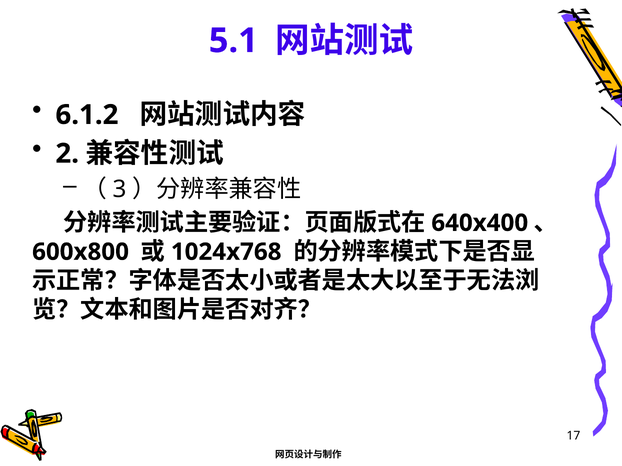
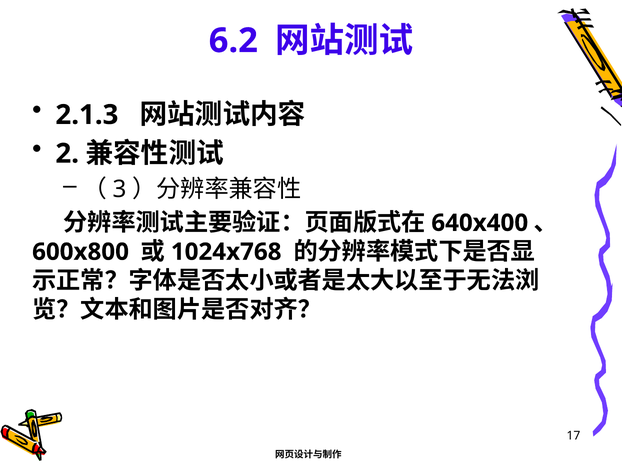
5.1: 5.1 -> 6.2
6.1.2: 6.1.2 -> 2.1.3
